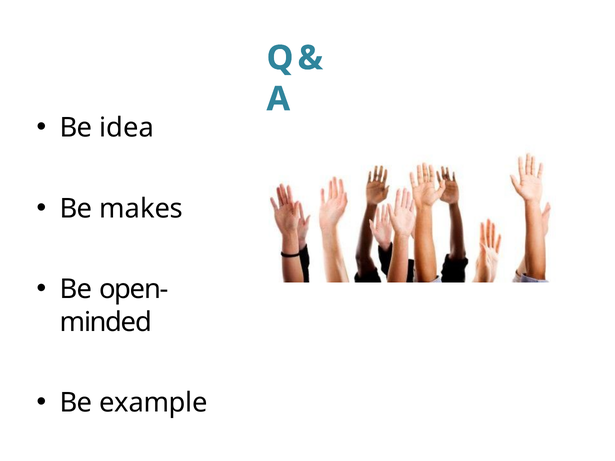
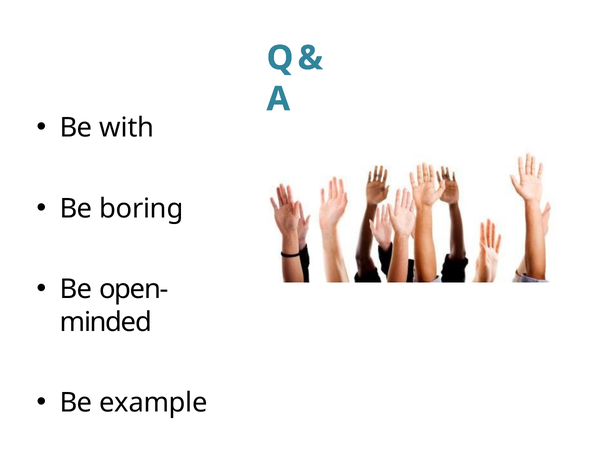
idea: idea -> with
makes: makes -> boring
